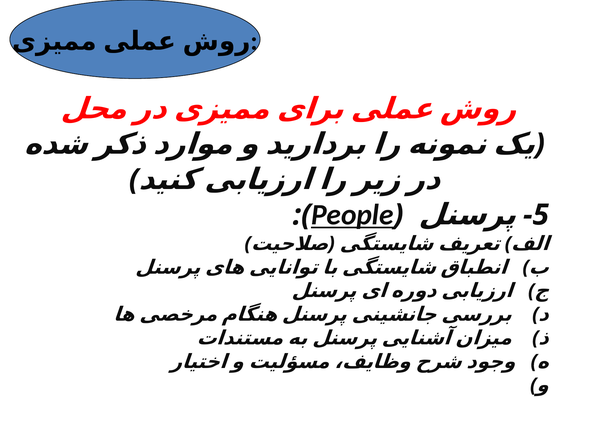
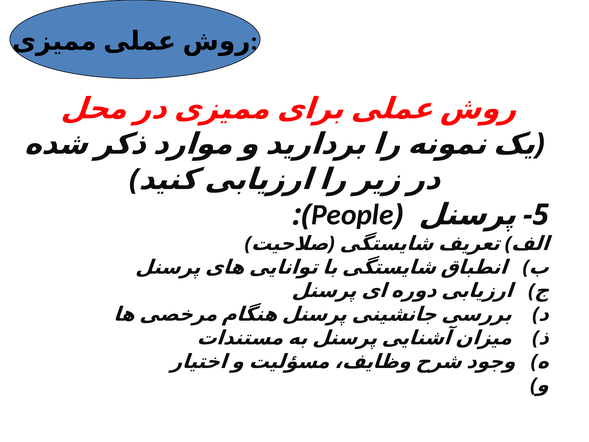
People underline: present -> none
